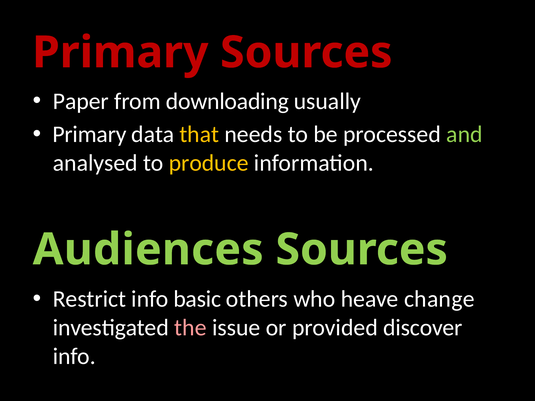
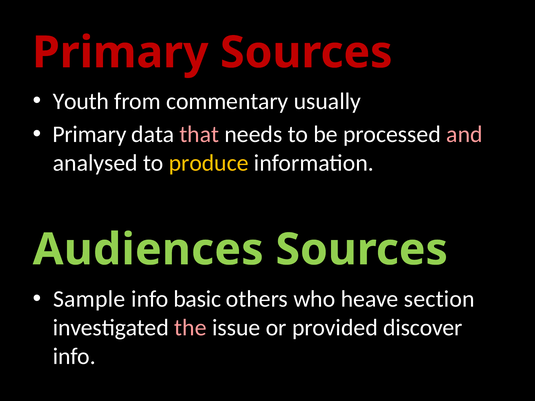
Paper: Paper -> Youth
downloading: downloading -> commentary
that colour: yellow -> pink
and colour: light green -> pink
Restrict: Restrict -> Sample
change: change -> section
